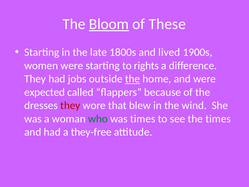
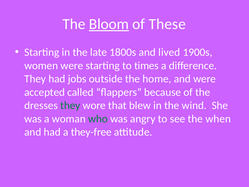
rights: rights -> times
the at (133, 79) underline: present -> none
expected: expected -> accepted
they at (70, 105) colour: red -> green
was times: times -> angry
the times: times -> when
